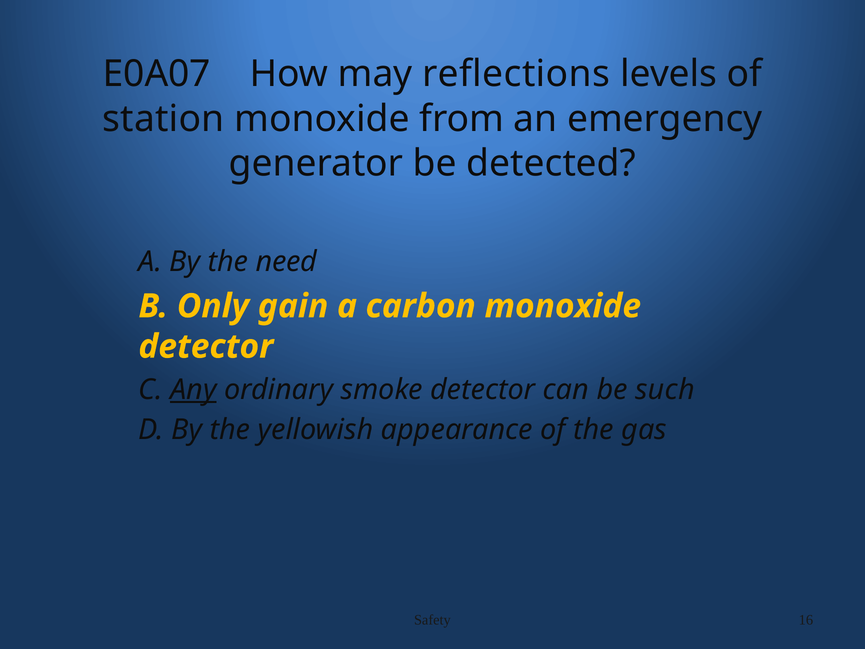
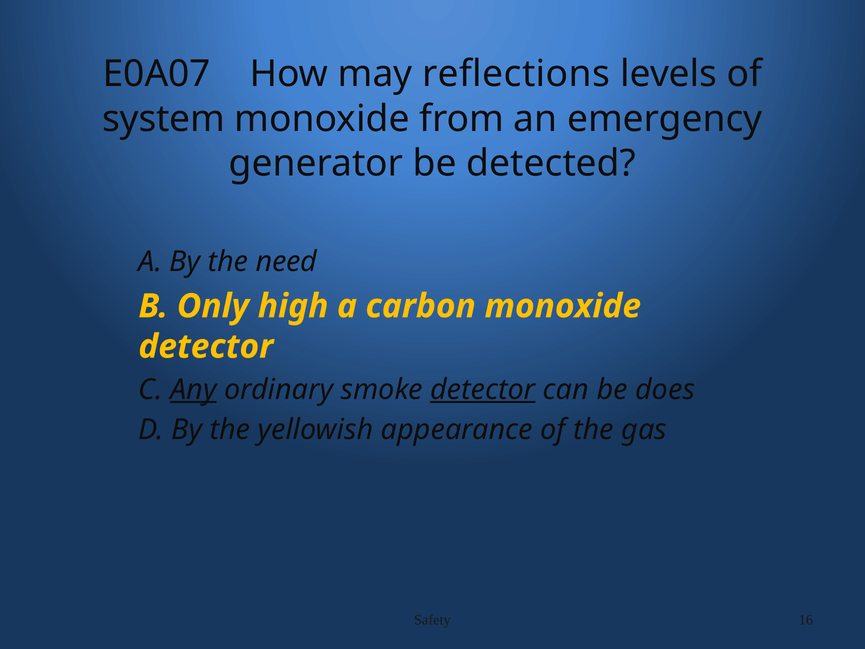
station: station -> system
gain: gain -> high
detector at (483, 389) underline: none -> present
such: such -> does
